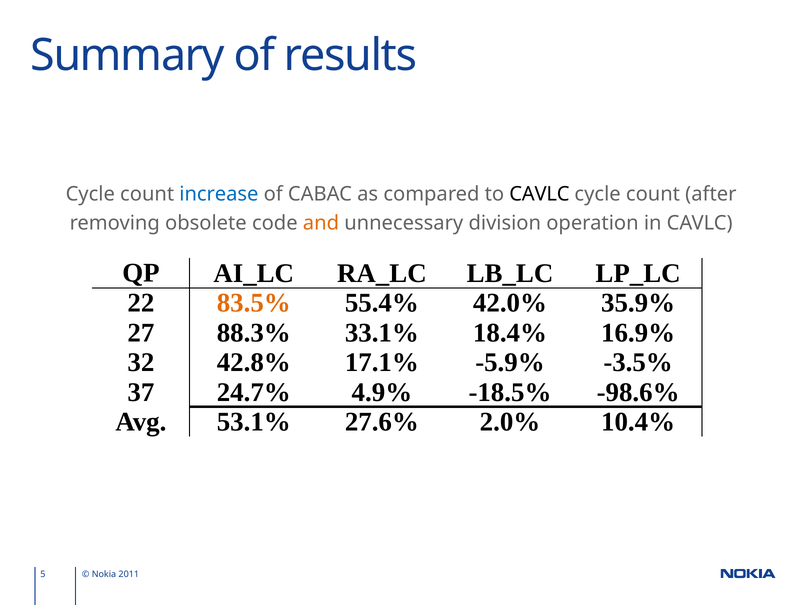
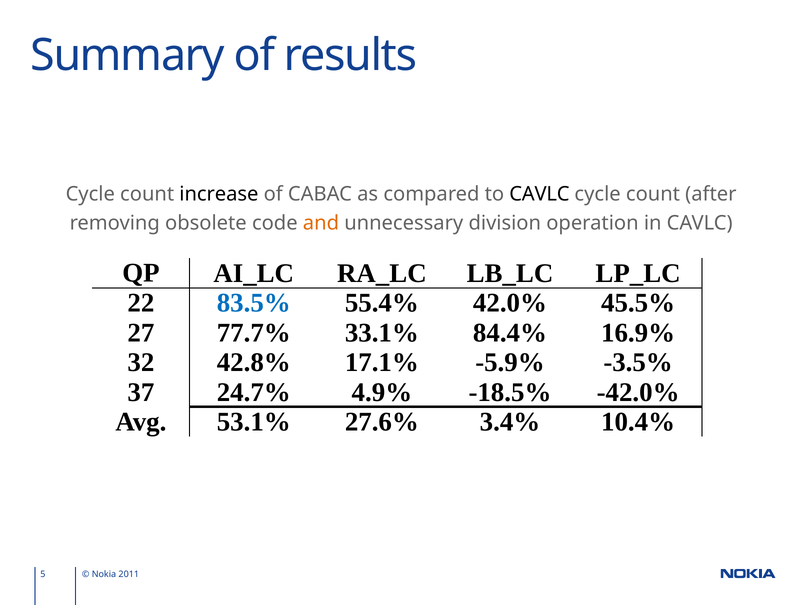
increase colour: blue -> black
83.5% colour: orange -> blue
35.9%: 35.9% -> 45.5%
88.3%: 88.3% -> 77.7%
18.4%: 18.4% -> 84.4%
-98.6%: -98.6% -> -42.0%
2.0%: 2.0% -> 3.4%
